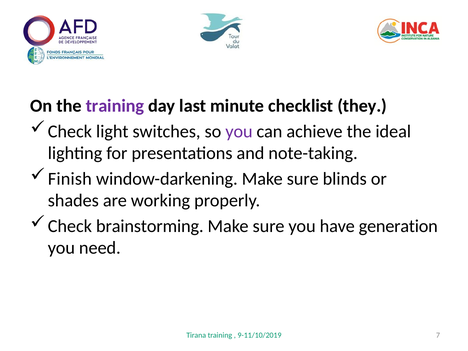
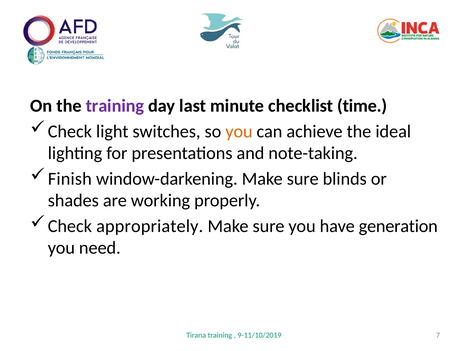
they: they -> time
you at (239, 131) colour: purple -> orange
brainstorming: brainstorming -> appropriately
